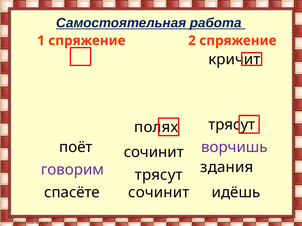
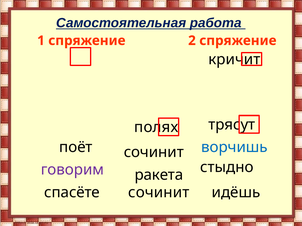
ворчишь colour: purple -> blue
здания: здания -> стыдно
трясут at (159, 175): трясут -> ракета
